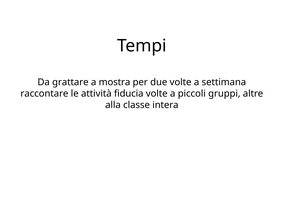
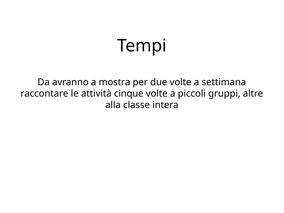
grattare: grattare -> avranno
fiducia: fiducia -> cinque
